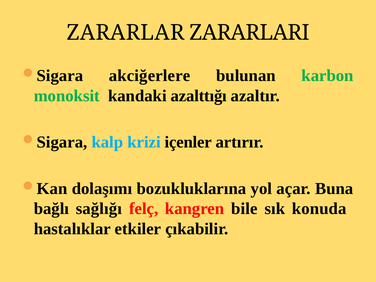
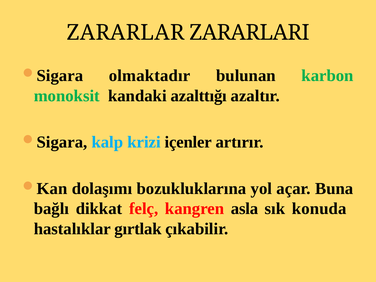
akciğerlere: akciğerlere -> olmaktadır
sağlığı: sağlığı -> dikkat
bile: bile -> asla
etkiler: etkiler -> gırtlak
